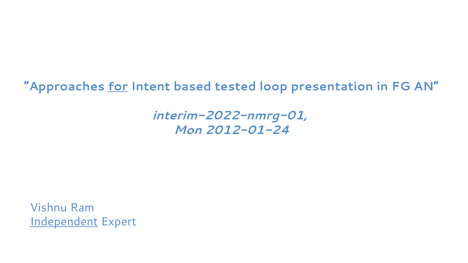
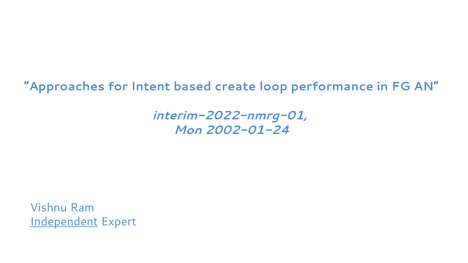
for underline: present -> none
tested: tested -> create
presentation: presentation -> performance
2012-01-24: 2012-01-24 -> 2002-01-24
